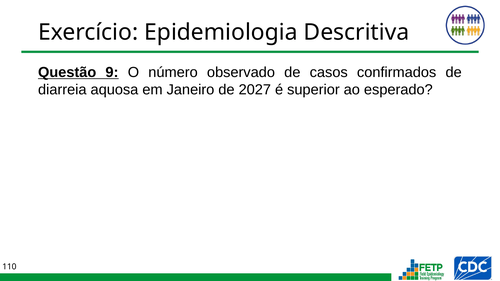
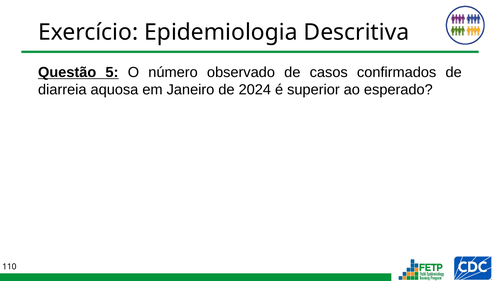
9: 9 -> 5
2027: 2027 -> 2024
